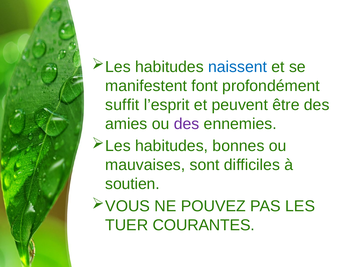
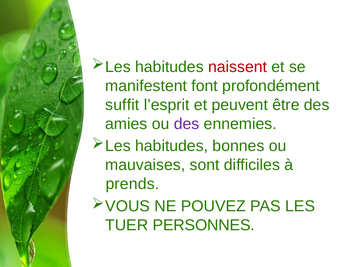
naissent colour: blue -> red
soutien: soutien -> prends
COURANTES: COURANTES -> PERSONNES
